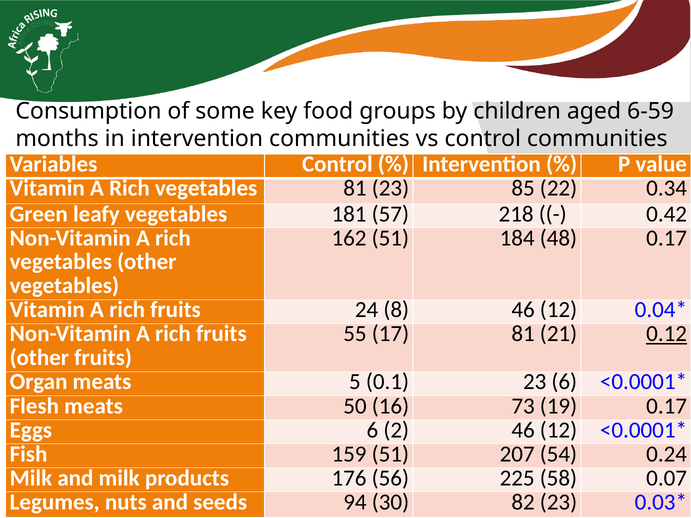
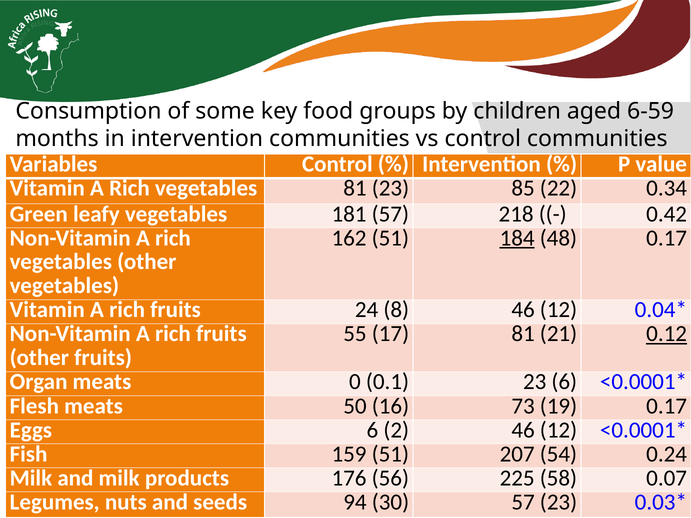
184 underline: none -> present
5: 5 -> 0
30 82: 82 -> 57
